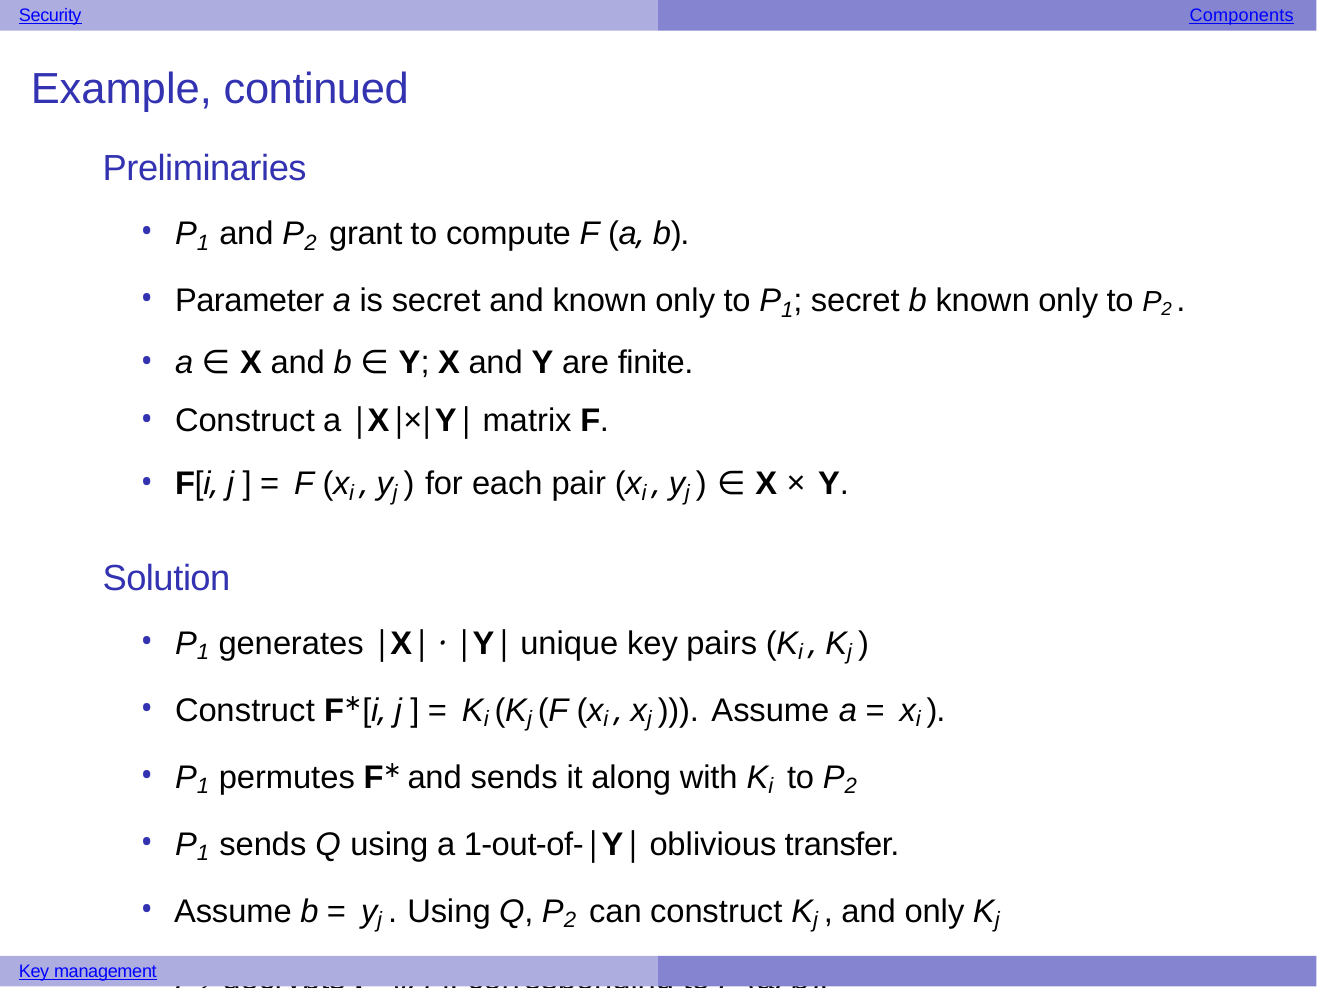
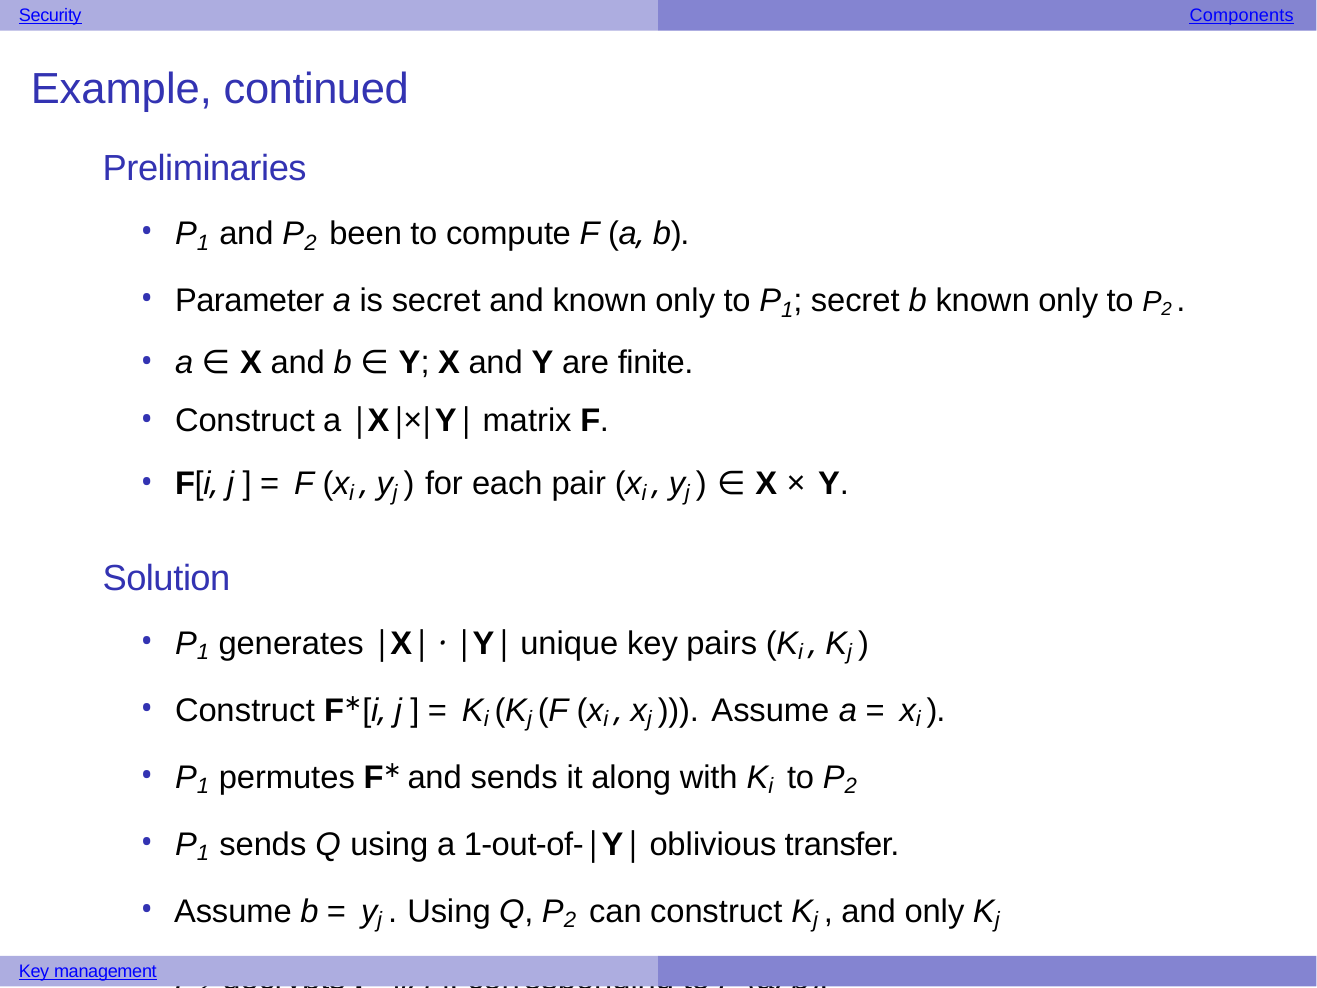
grant: grant -> been
